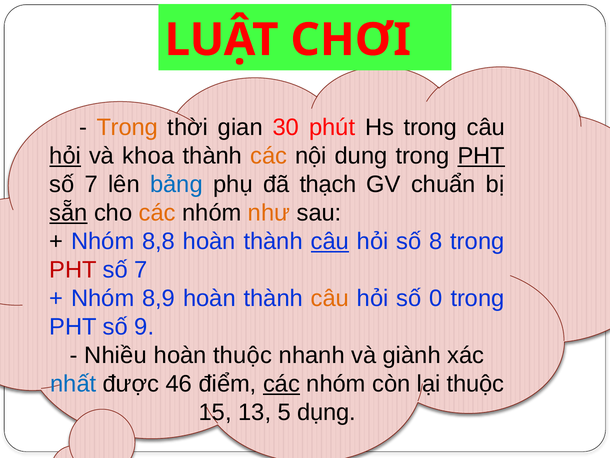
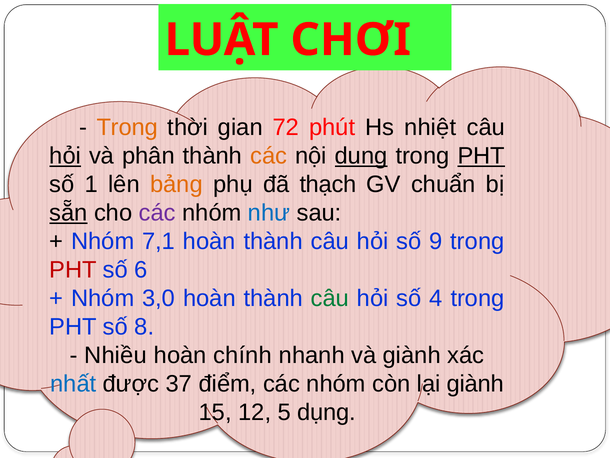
30: 30 -> 72
Hs trong: trong -> nhiệt
khoa: khoa -> phân
dung underline: none -> present
7 at (91, 184): 7 -> 1
bảng colour: blue -> orange
các at (157, 213) colour: orange -> purple
như colour: orange -> blue
8,8: 8,8 -> 7,1
câu at (330, 241) underline: present -> none
8: 8 -> 9
7 at (141, 270): 7 -> 6
8,9: 8,9 -> 3,0
câu at (330, 298) colour: orange -> green
0: 0 -> 4
9: 9 -> 8
hoàn thuộc: thuộc -> chính
46: 46 -> 37
các at (282, 384) underline: present -> none
lại thuộc: thuộc -> giành
13: 13 -> 12
